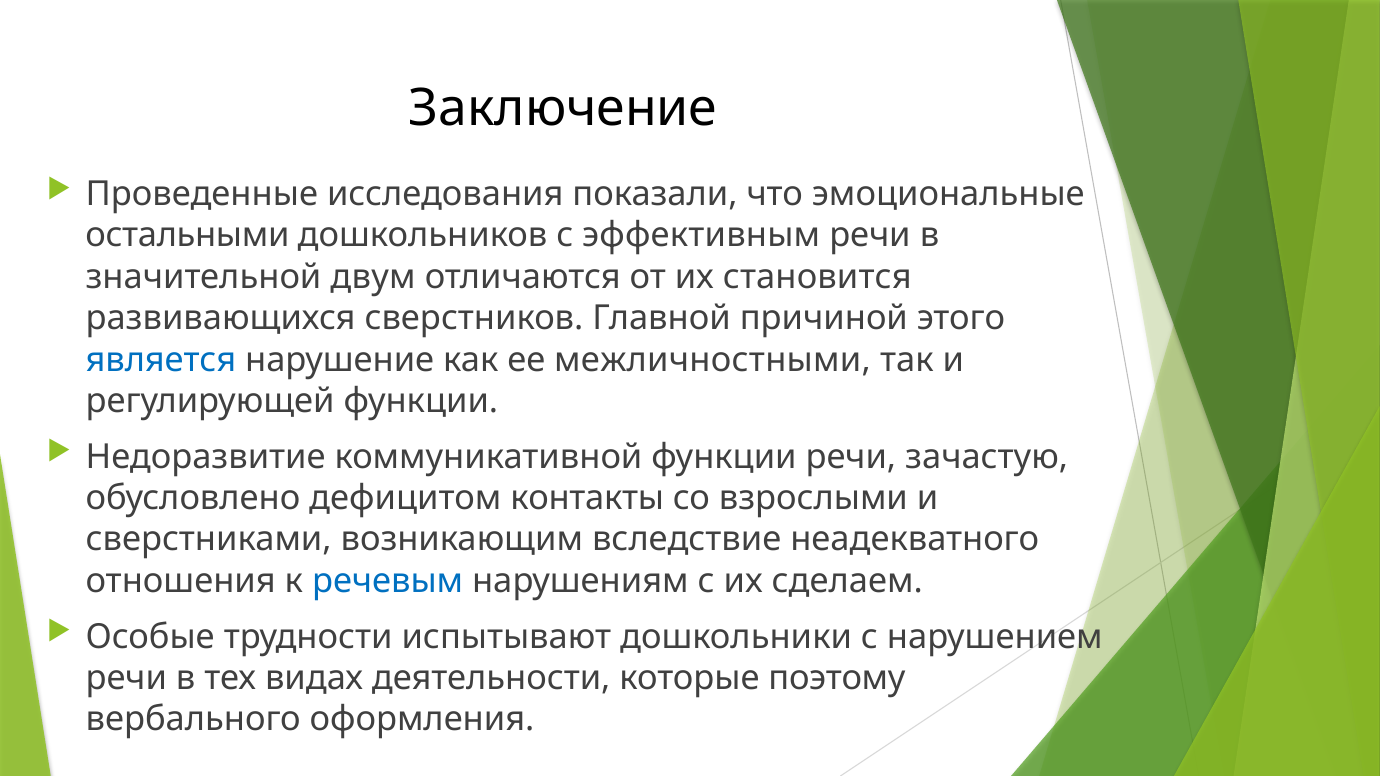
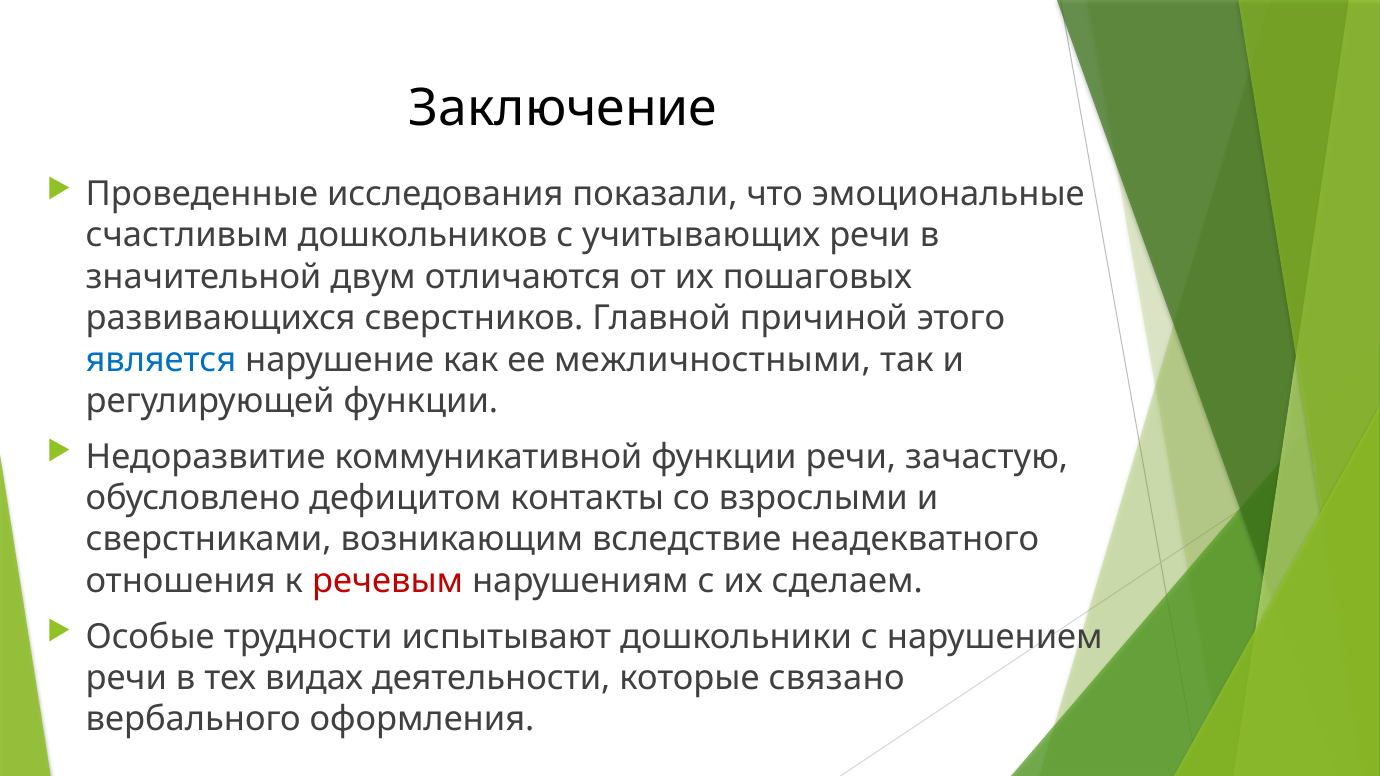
остальными: остальными -> счастливым
эффективным: эффективным -> учитывающих
становится: становится -> пошаговых
речевым colour: blue -> red
поэтому: поэтому -> связано
